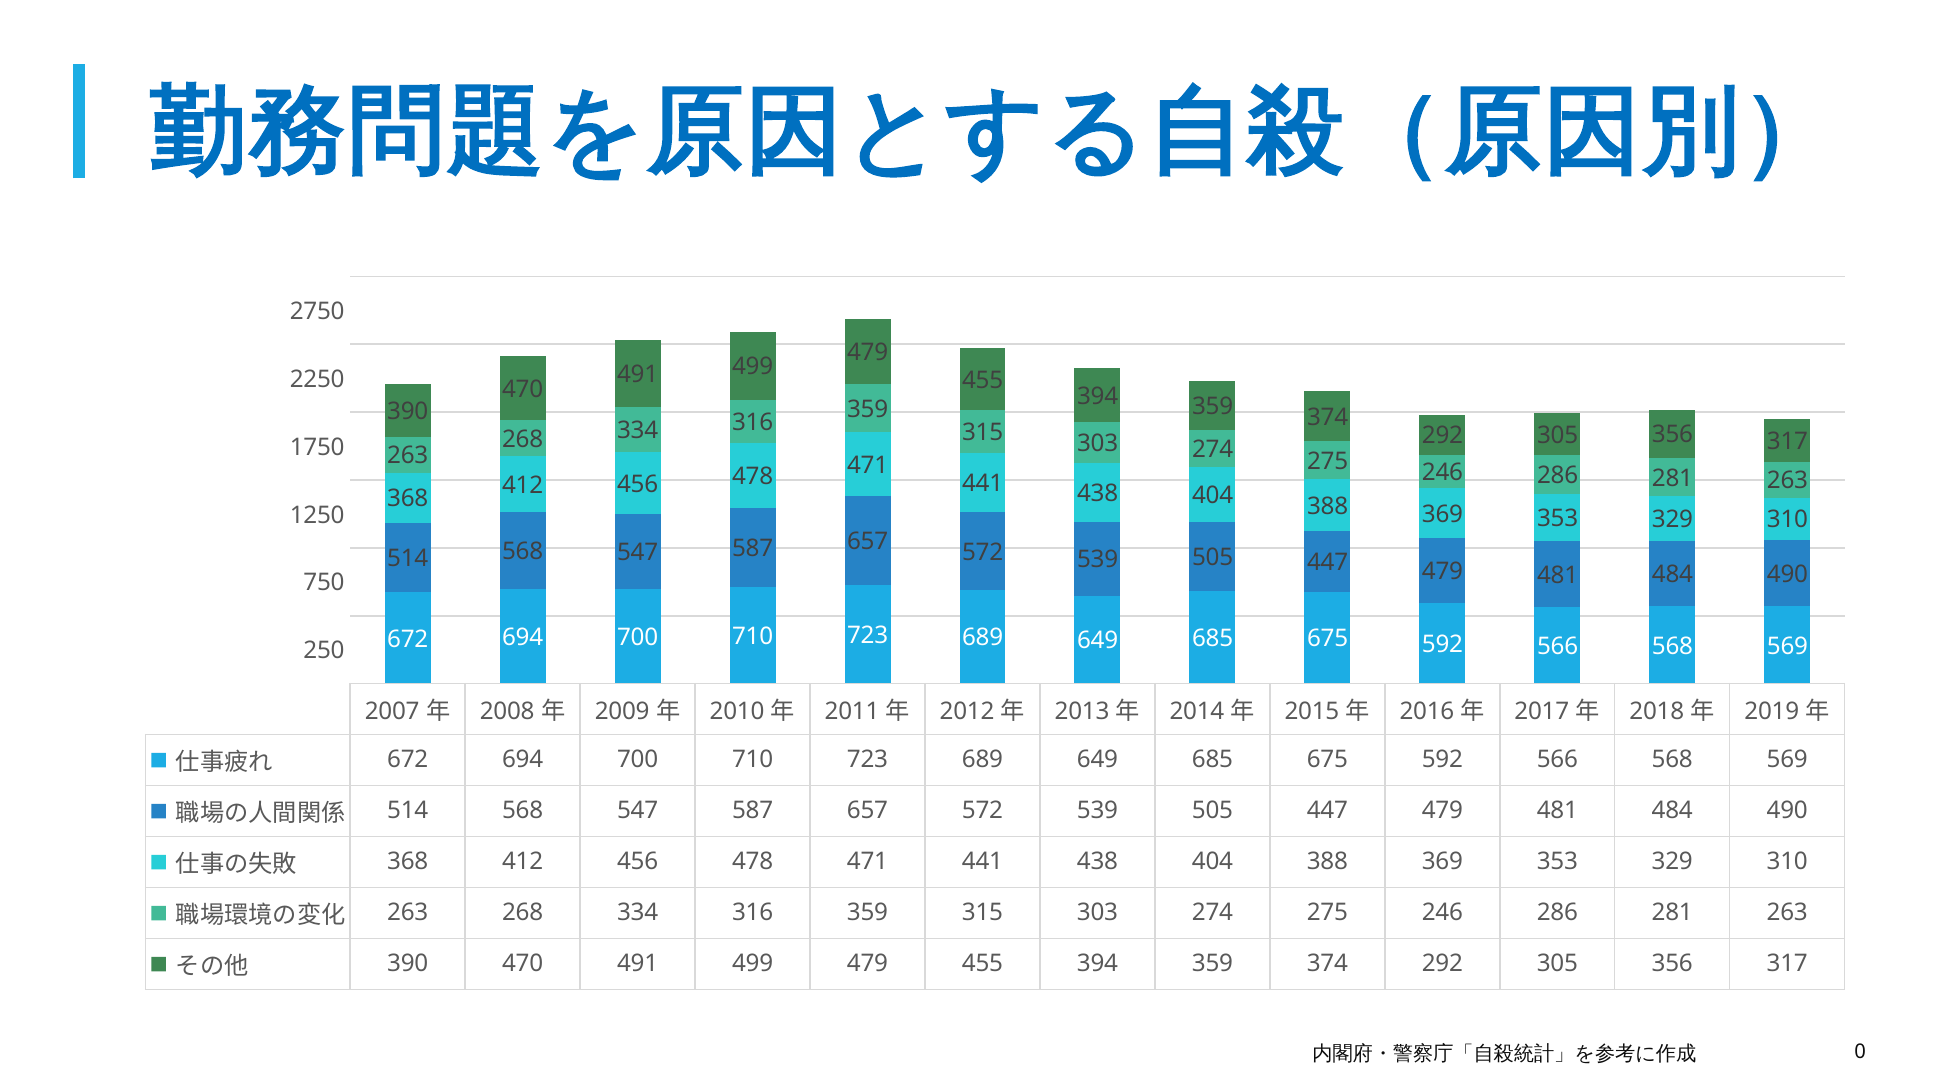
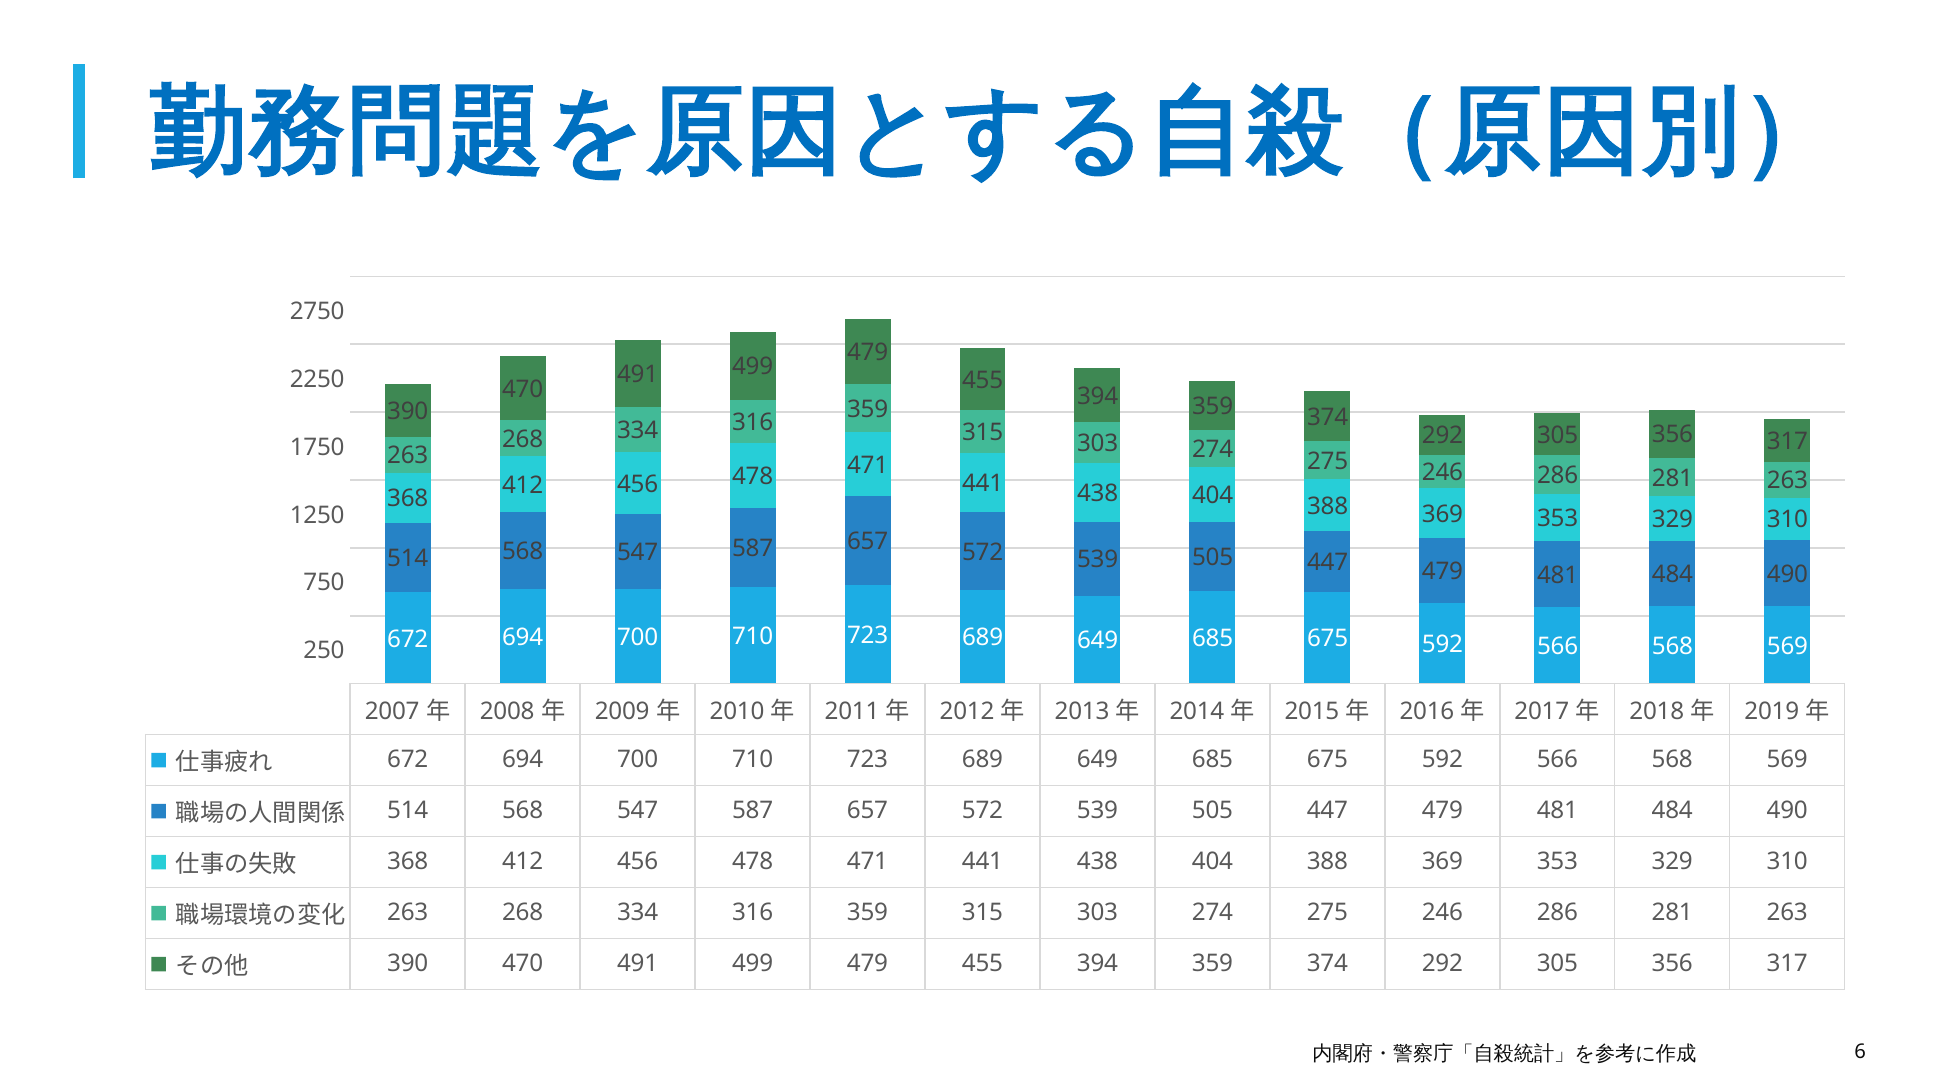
0: 0 -> 6
